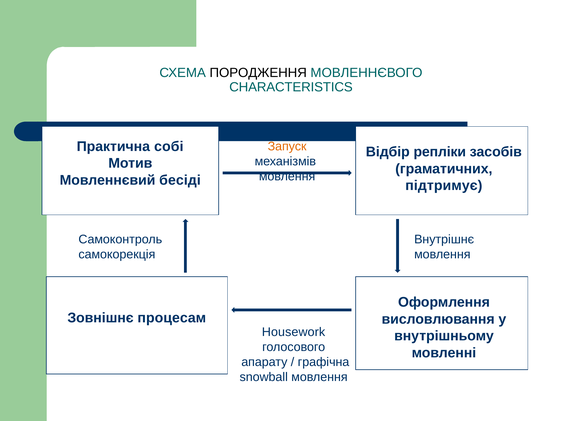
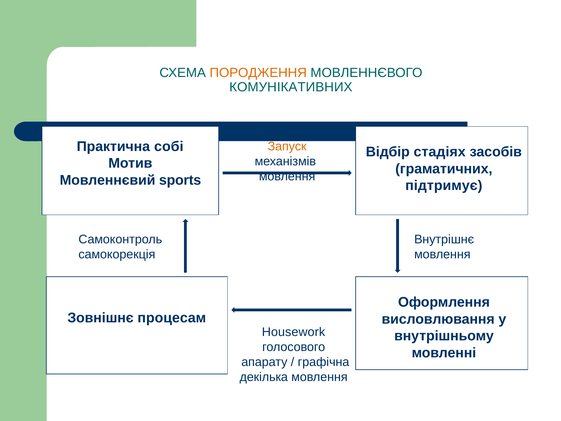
ПОРОДЖЕННЯ colour: black -> orange
CHARACTERISTICS: CHARACTERISTICS -> КОМУНІКАТИВНИХ
репліки: репліки -> стадіях
бесіді: бесіді -> sports
snowball: snowball -> декілька
